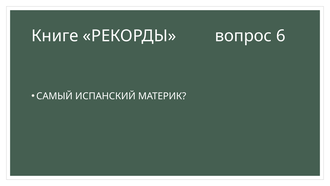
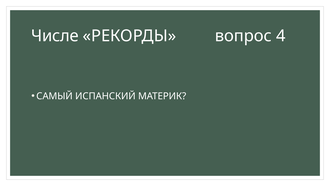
Книге: Книге -> Числе
6: 6 -> 4
